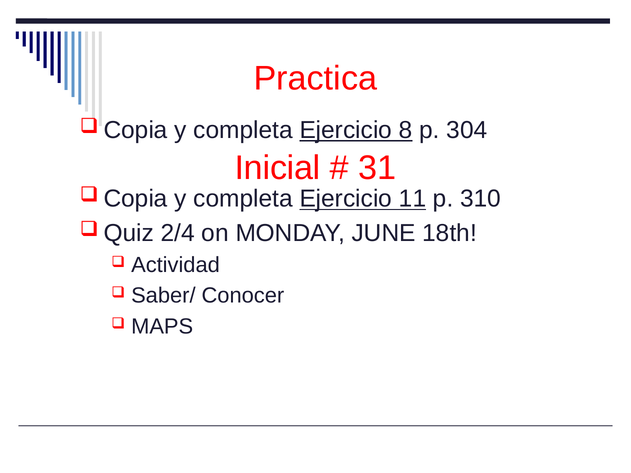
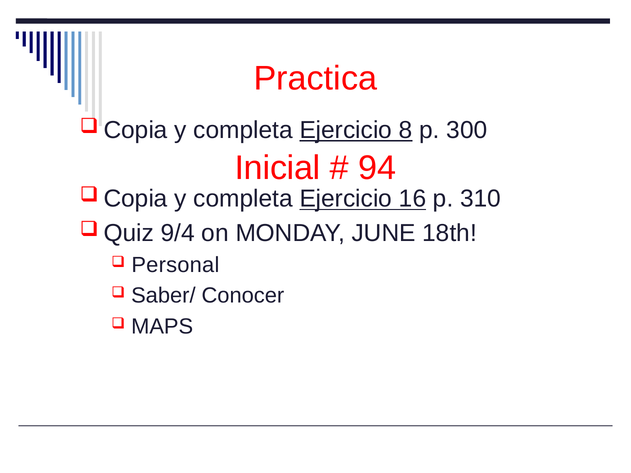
304: 304 -> 300
31: 31 -> 94
11: 11 -> 16
2/4: 2/4 -> 9/4
Actividad: Actividad -> Personal
